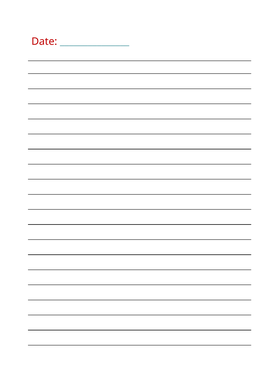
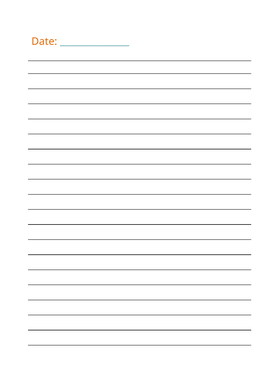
Date colour: red -> orange
